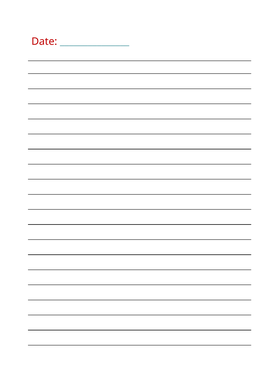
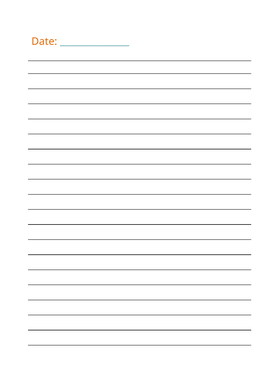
Date colour: red -> orange
